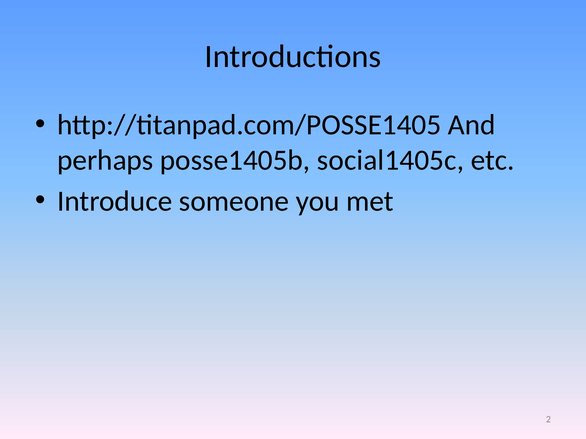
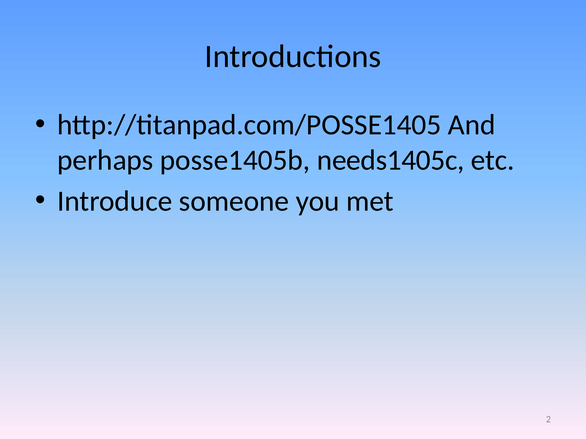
social1405c: social1405c -> needs1405c
